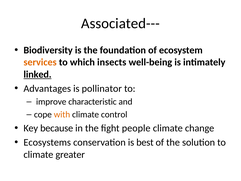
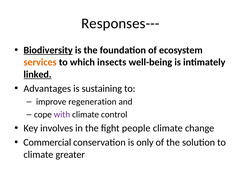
Associated---: Associated--- -> Responses---
Biodiversity underline: none -> present
pollinator: pollinator -> sustaining
characteristic: characteristic -> regeneration
with colour: orange -> purple
because: because -> involves
Ecosystems: Ecosystems -> Commercial
best: best -> only
